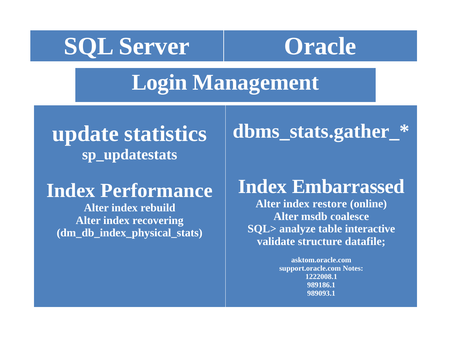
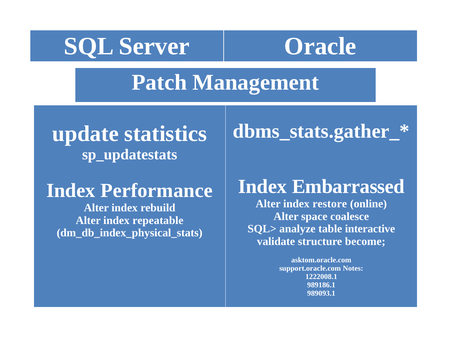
Login: Login -> Patch
msdb: msdb -> space
recovering: recovering -> repeatable
datafile: datafile -> become
